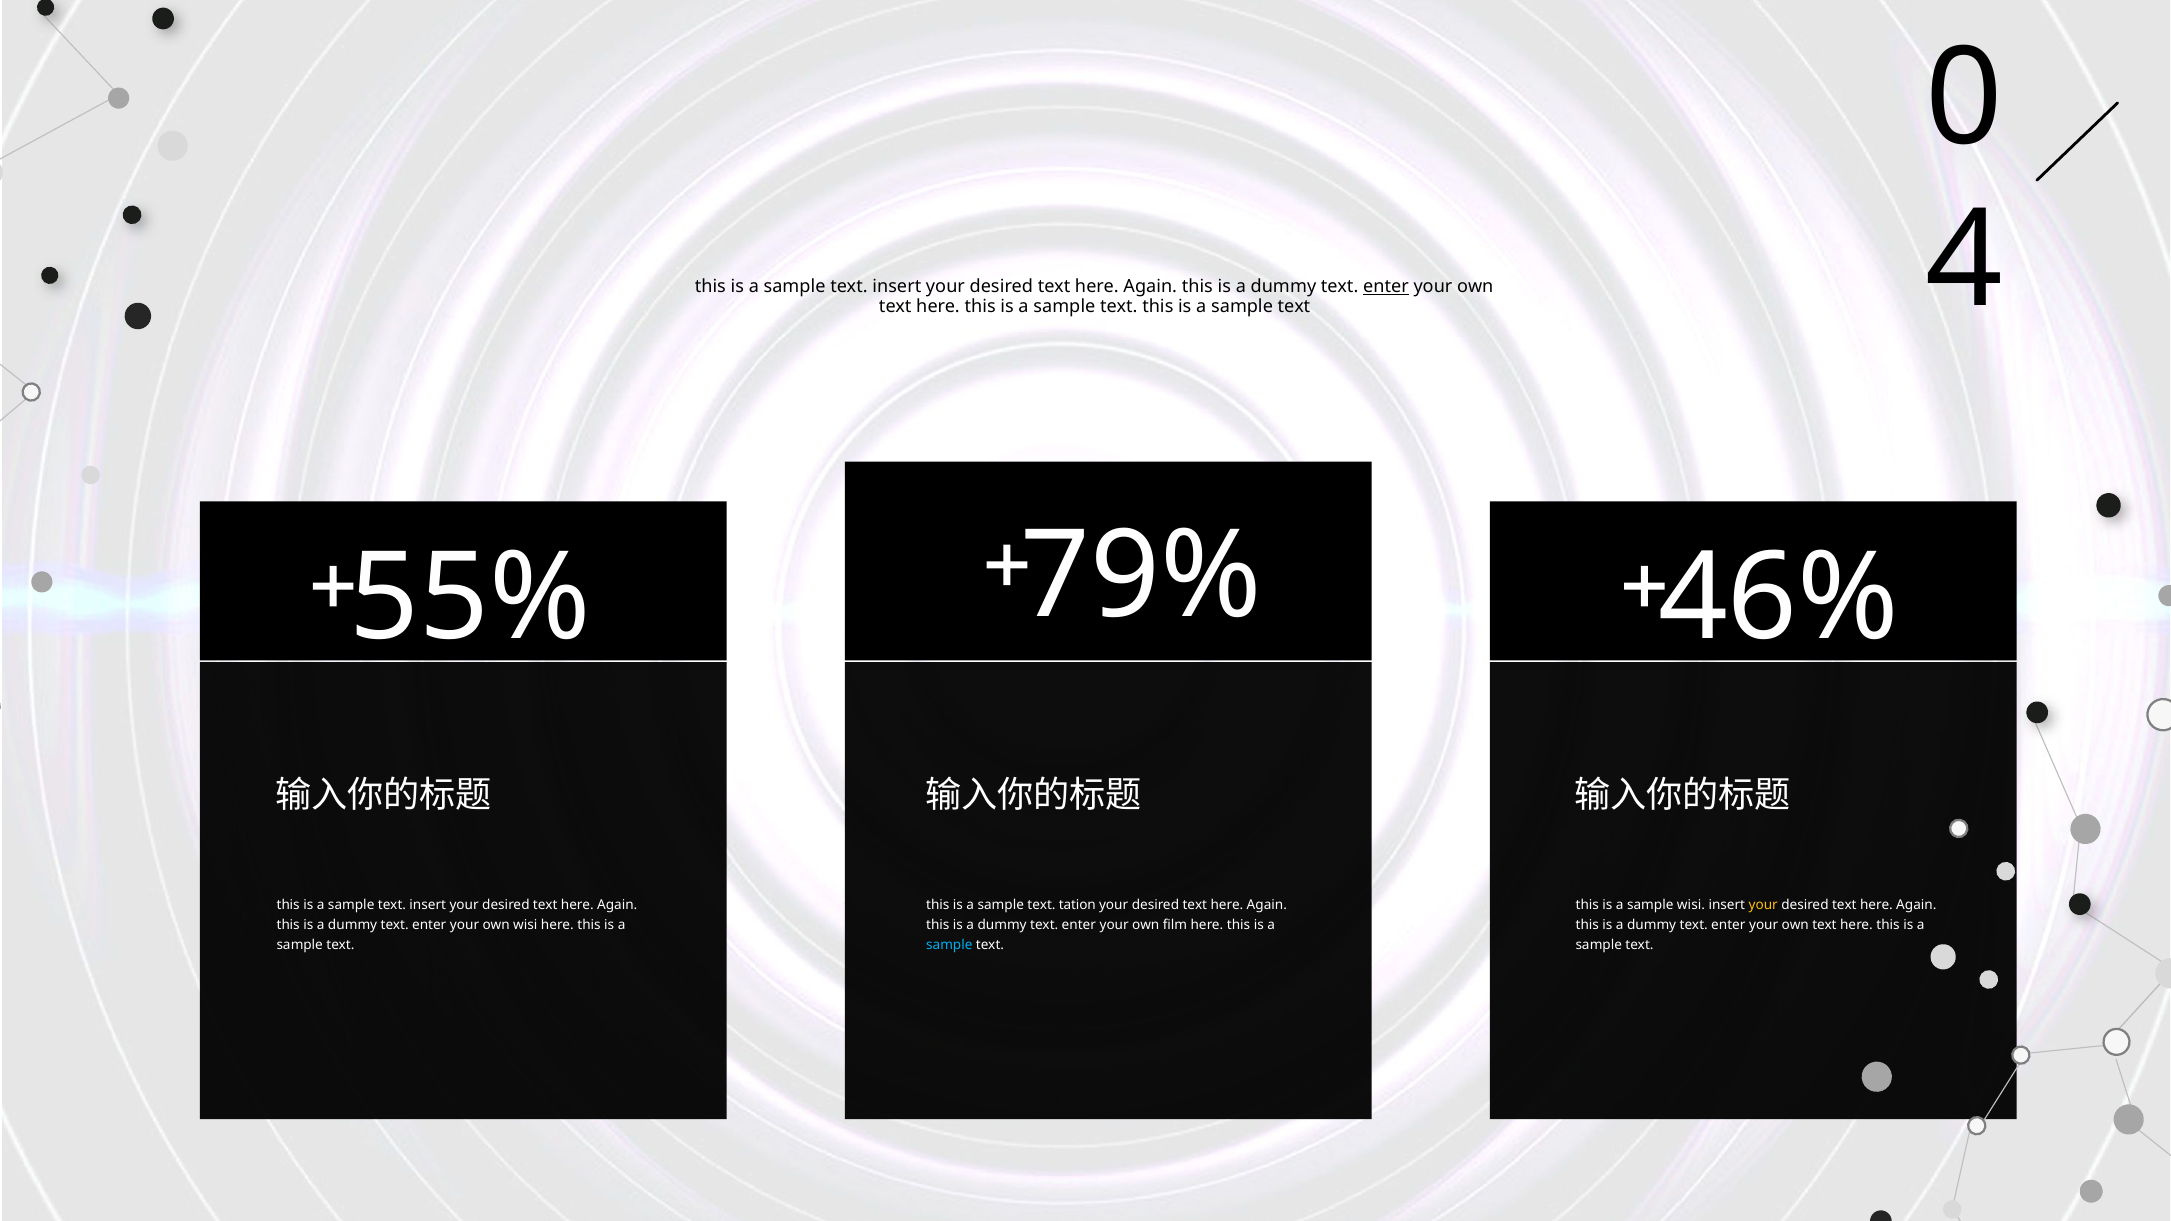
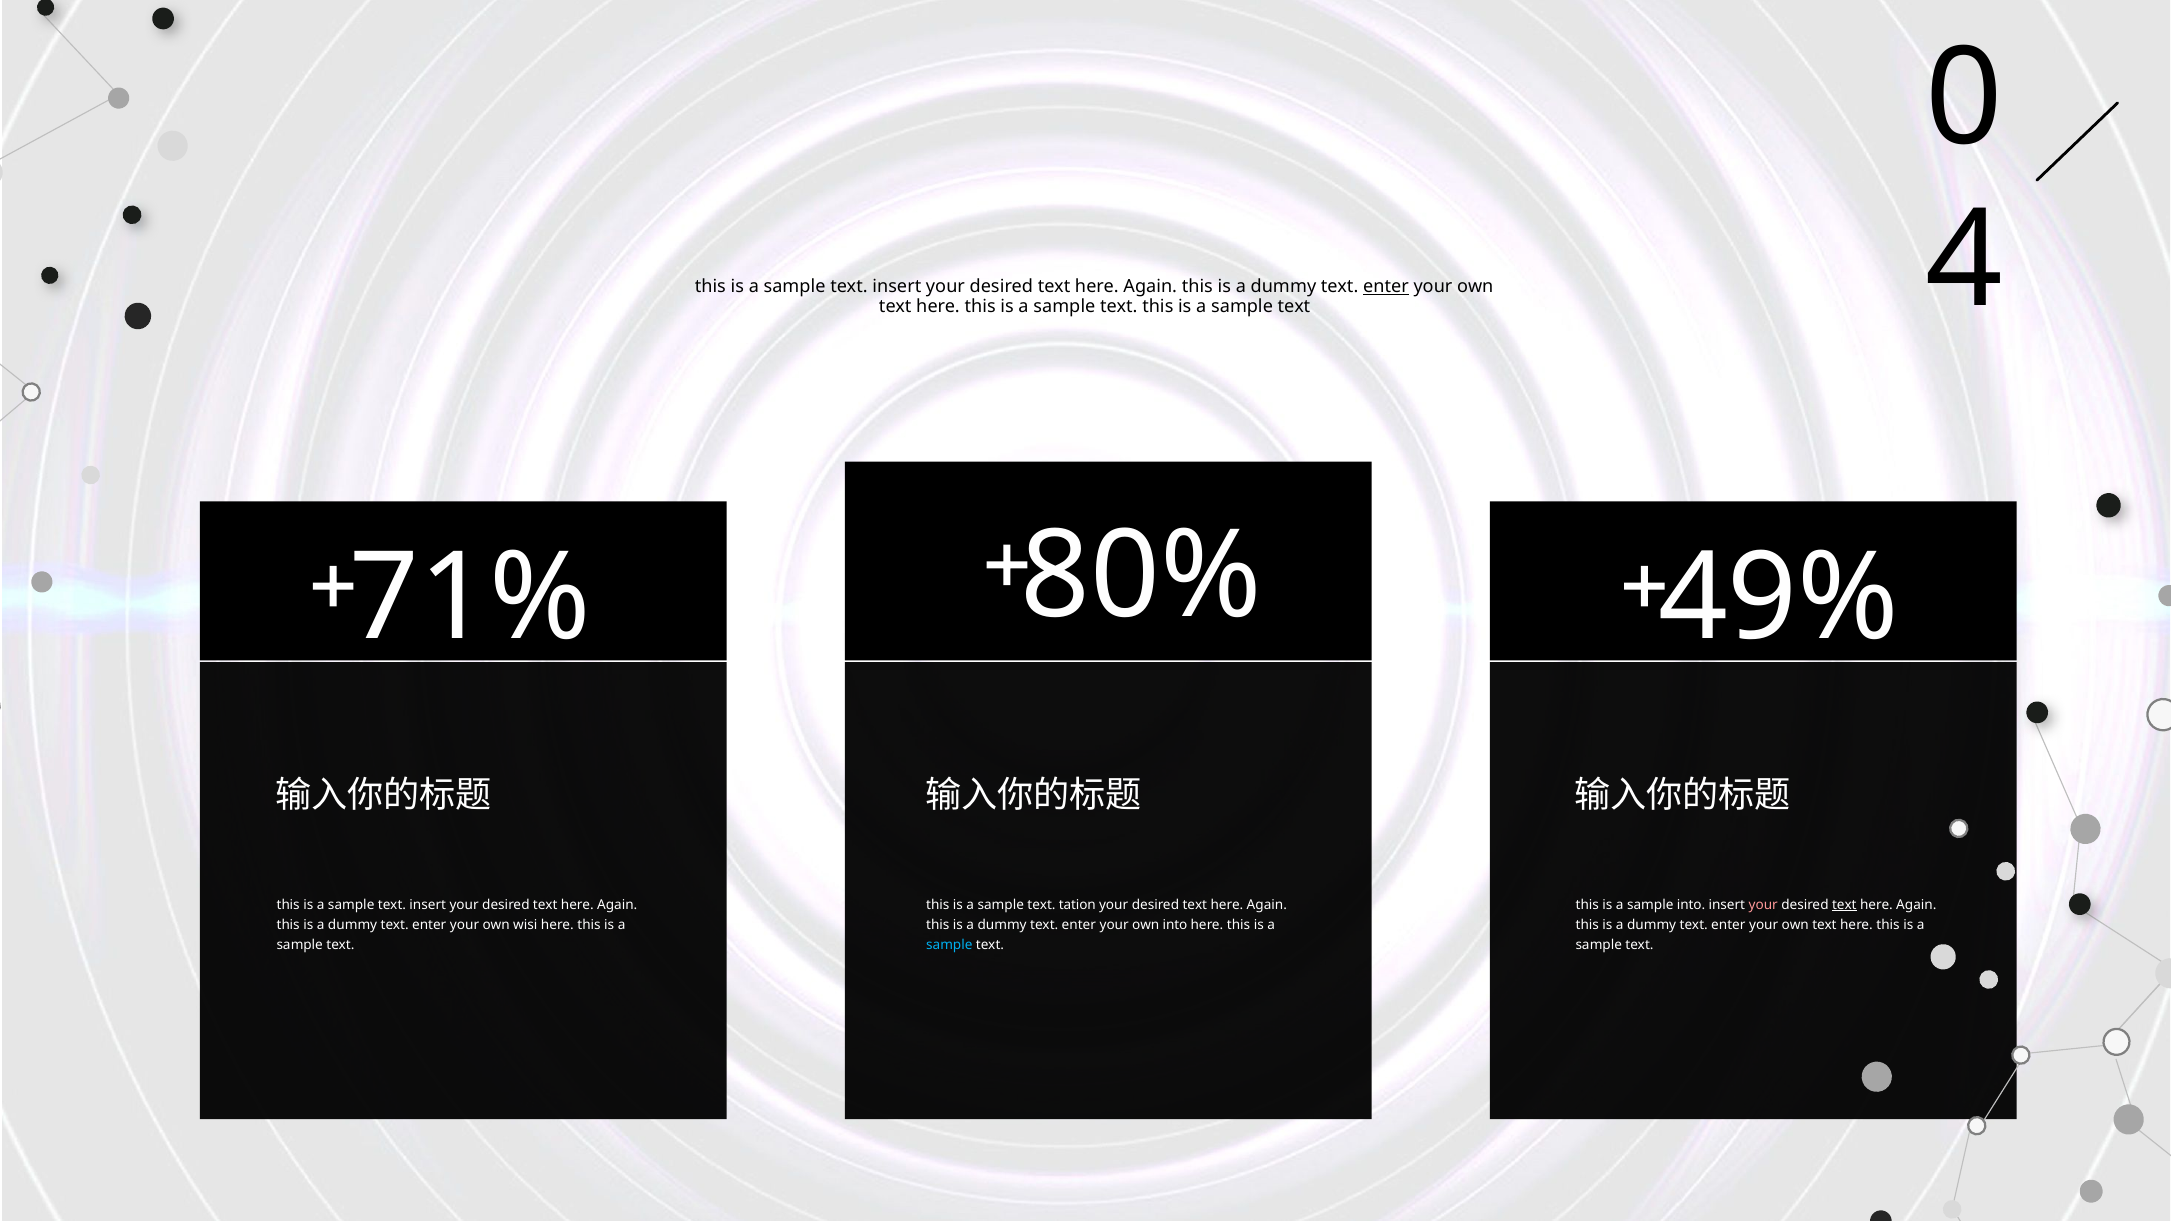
79%: 79% -> 80%
55%: 55% -> 71%
46%: 46% -> 49%
sample wisi: wisi -> into
your at (1763, 905) colour: yellow -> pink
text at (1844, 905) underline: none -> present
own film: film -> into
